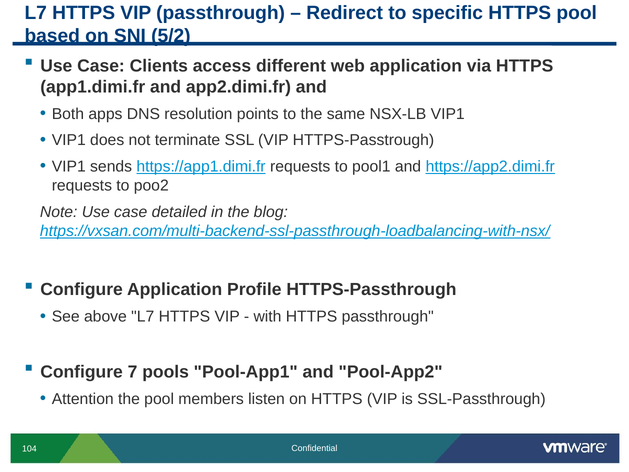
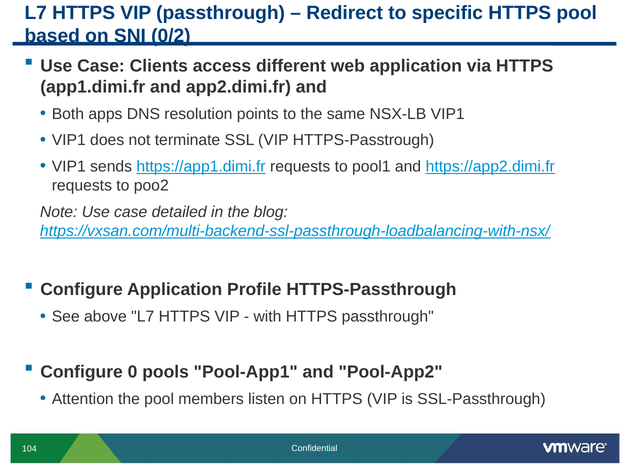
5/2: 5/2 -> 0/2
7: 7 -> 0
